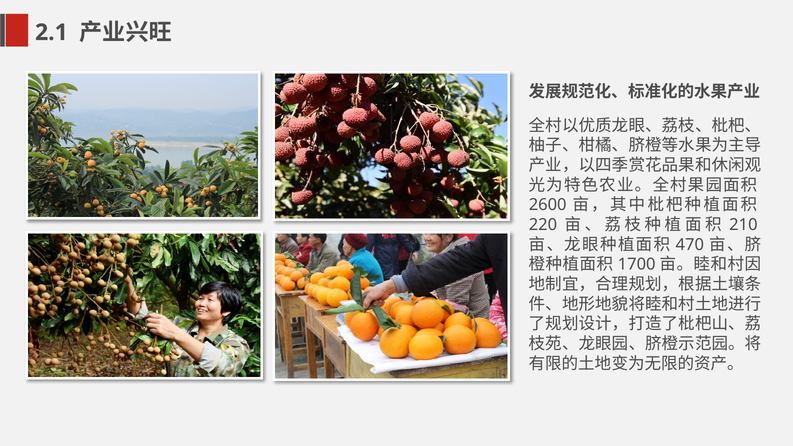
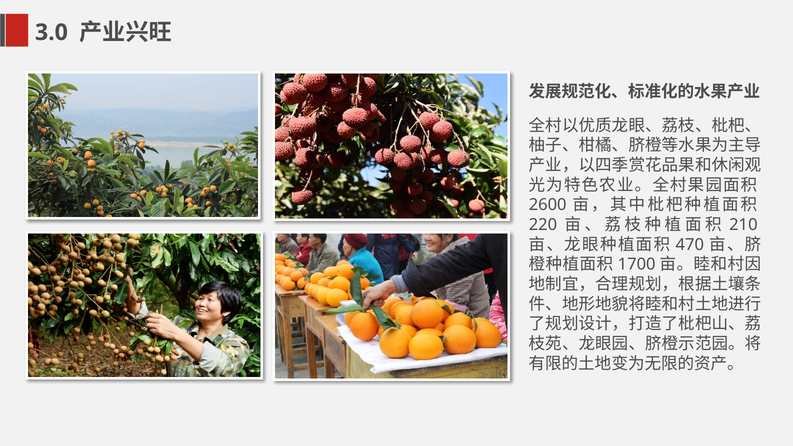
2.1: 2.1 -> 3.0
